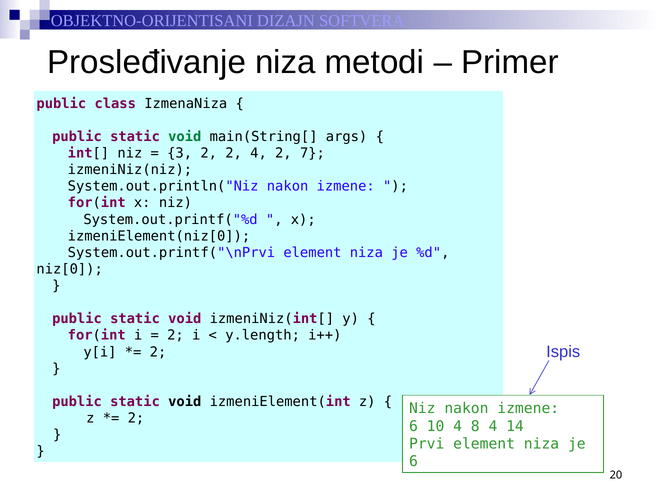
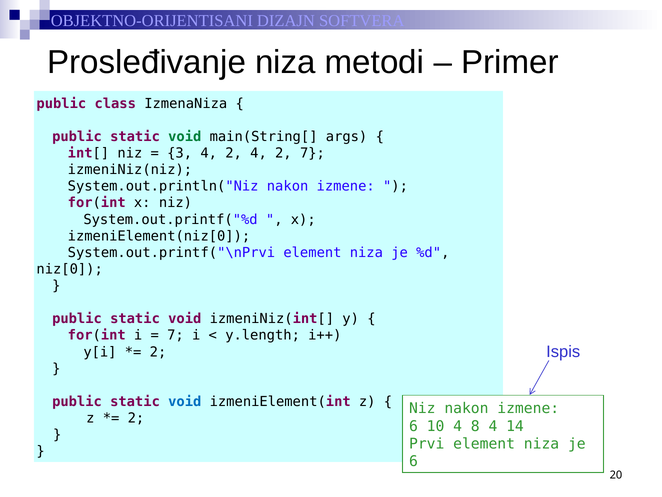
3 2: 2 -> 4
2 at (175, 335): 2 -> 7
void at (185, 401) colour: black -> blue
